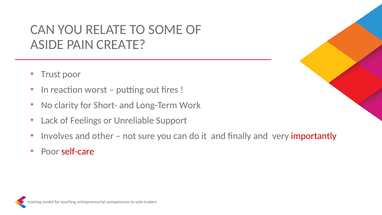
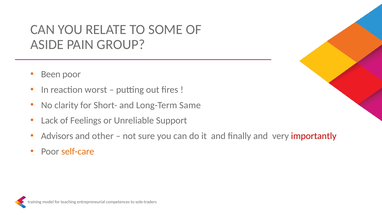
CREATE: CREATE -> GROUP
Trust: Trust -> Been
Work: Work -> Same
Involves: Involves -> Advisors
self-care colour: red -> orange
